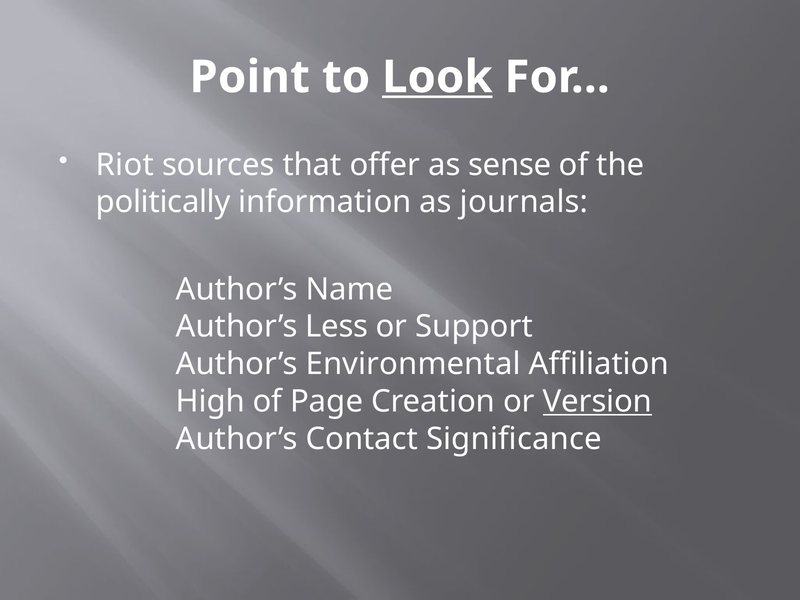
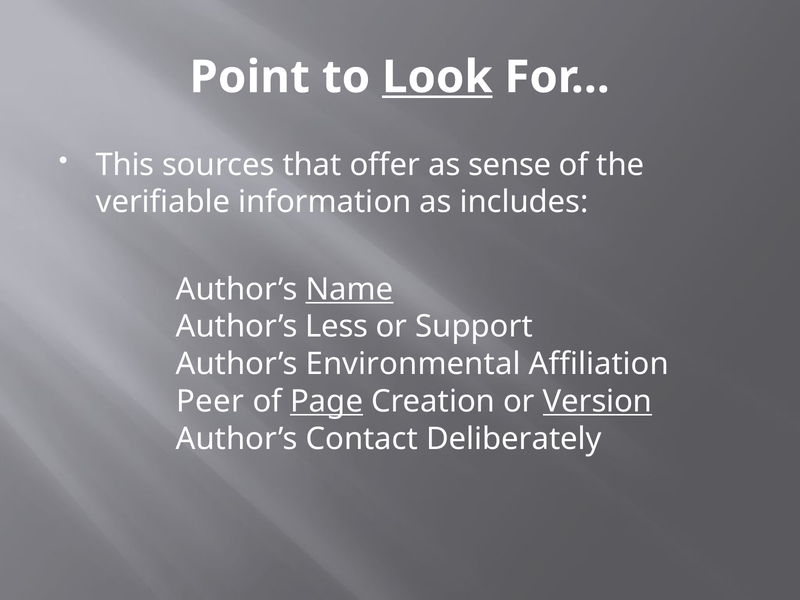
Riot: Riot -> This
politically: politically -> verifiable
journals: journals -> includes
Name underline: none -> present
High: High -> Peer
Page underline: none -> present
Significance: Significance -> Deliberately
